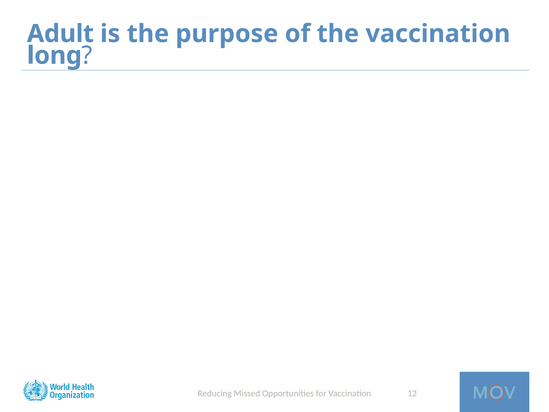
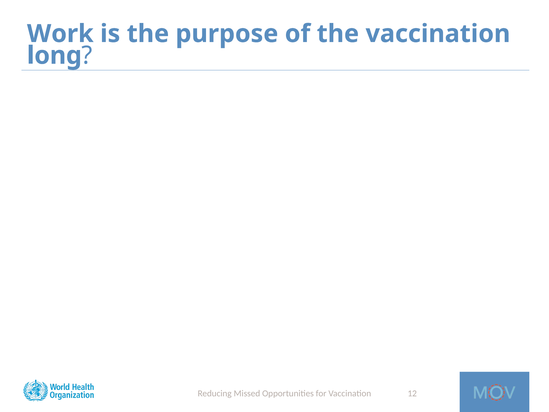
Adult: Adult -> Work
